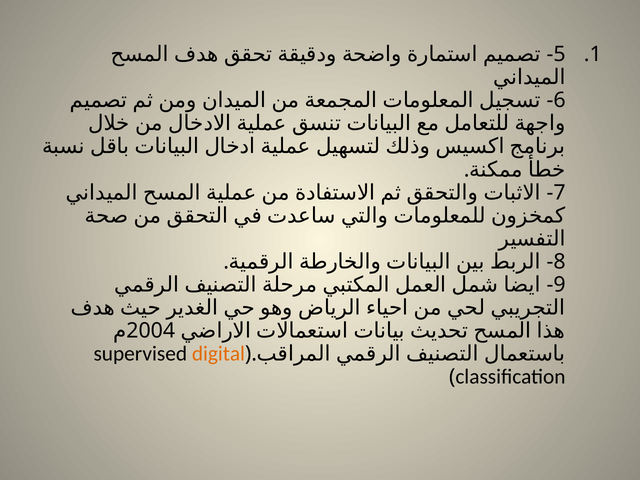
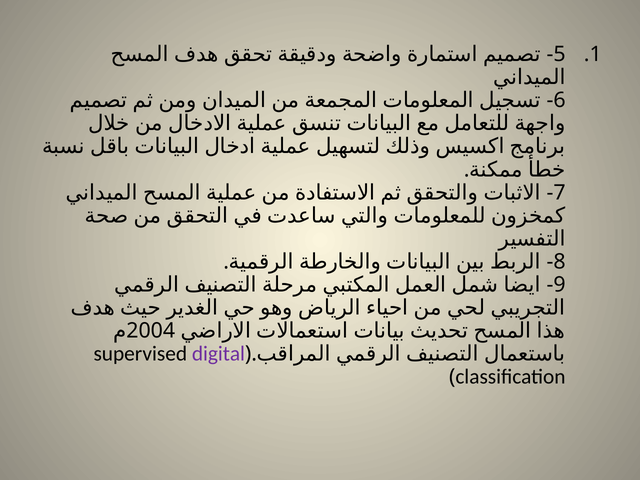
digital colour: orange -> purple
